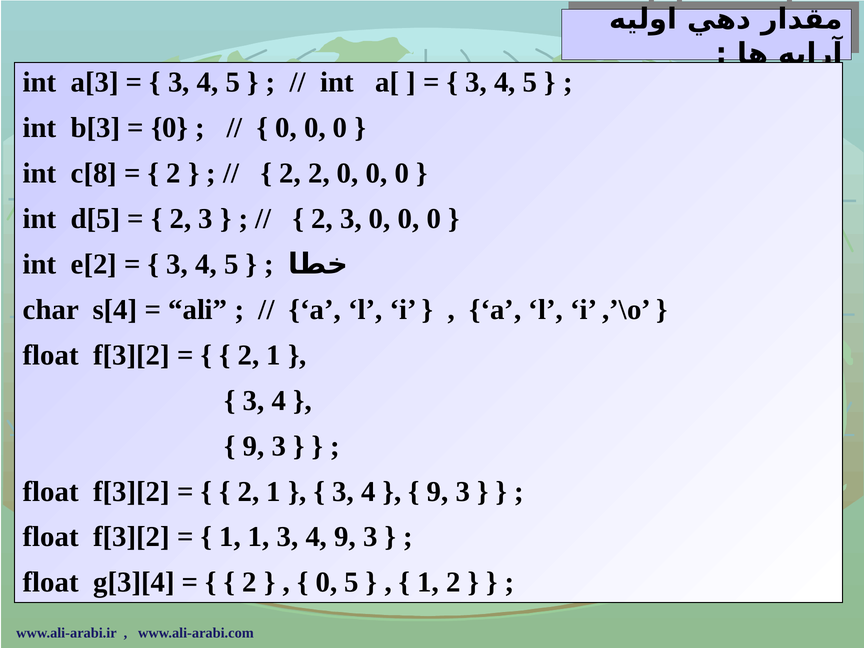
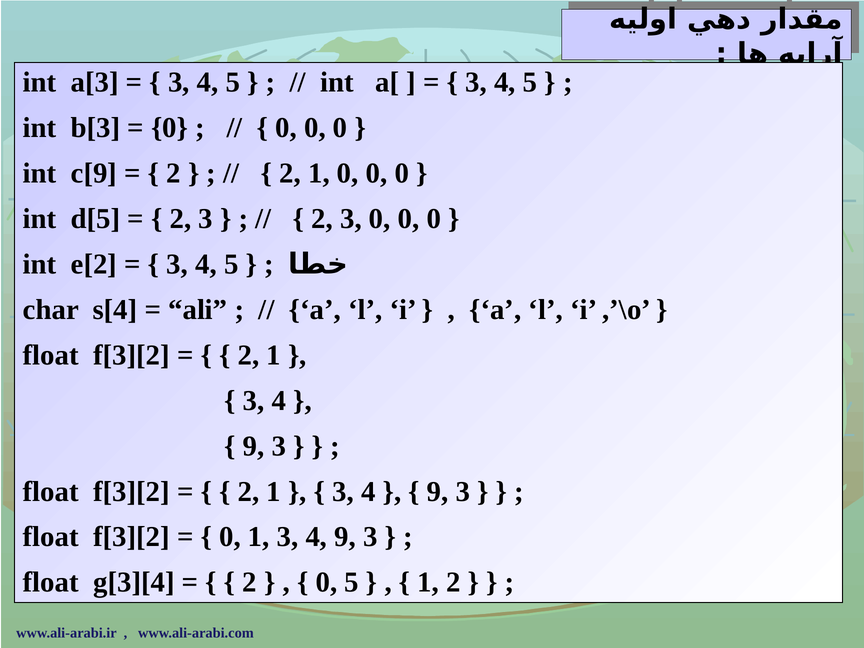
c[8: c[8 -> c[9
2 at (319, 173): 2 -> 1
1 at (230, 537): 1 -> 0
